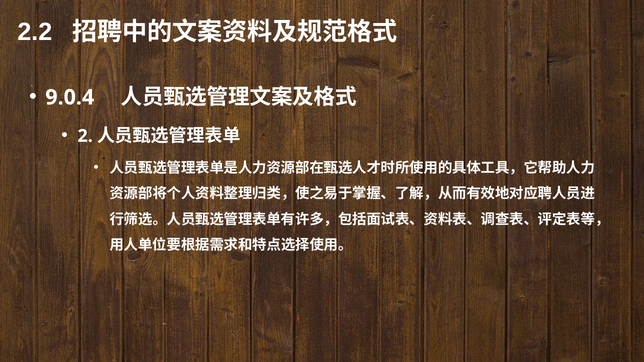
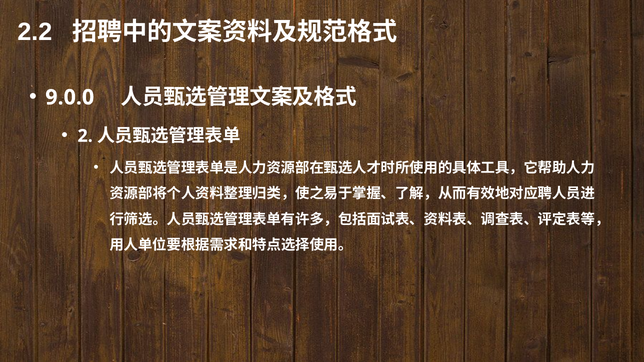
9.0.4: 9.0.4 -> 9.0.0
